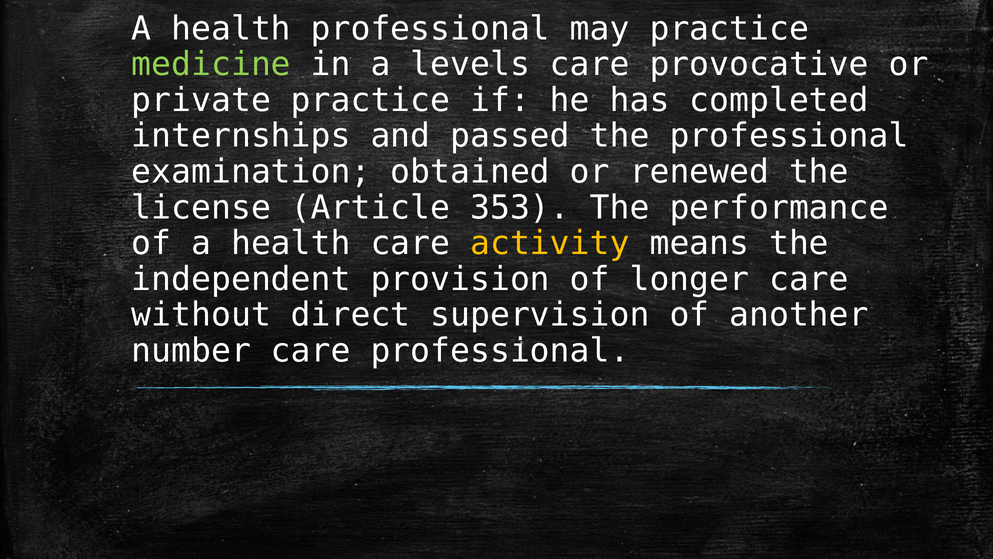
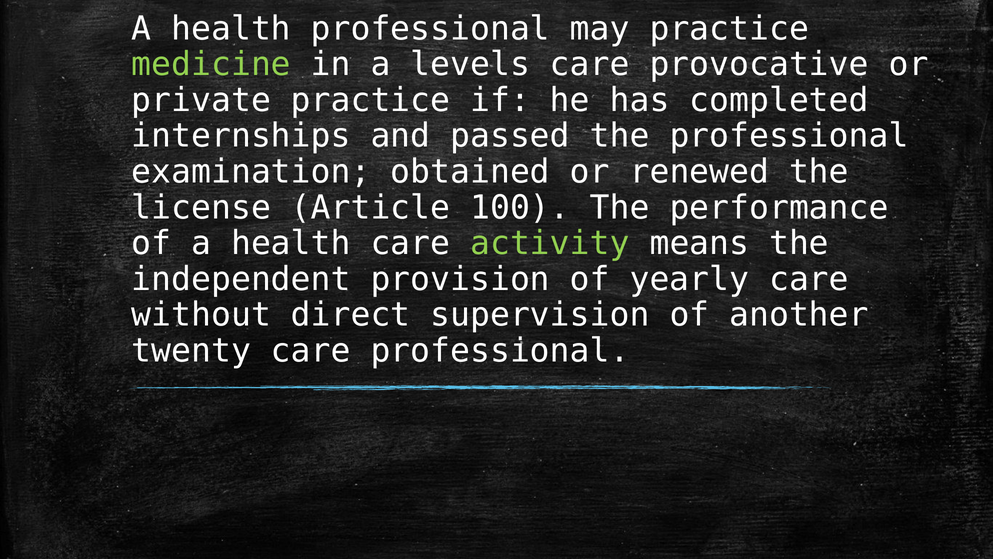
353: 353 -> 100
activity colour: yellow -> light green
longer: longer -> yearly
number: number -> twenty
